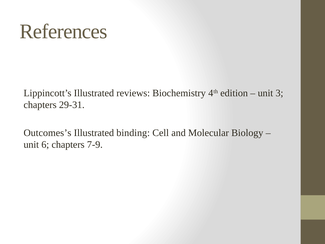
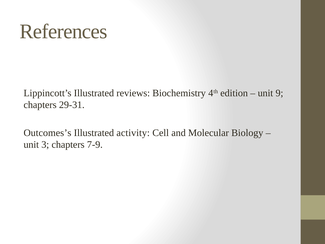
3: 3 -> 9
binding: binding -> activity
6: 6 -> 3
